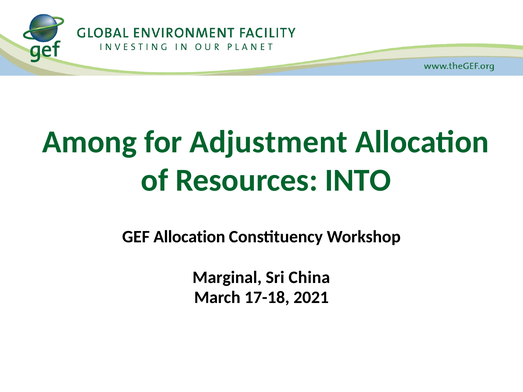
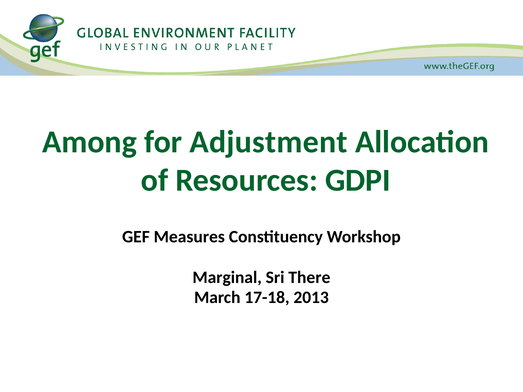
INTO: INTO -> GDPI
GEF Allocation: Allocation -> Measures
China: China -> There
2021: 2021 -> 2013
